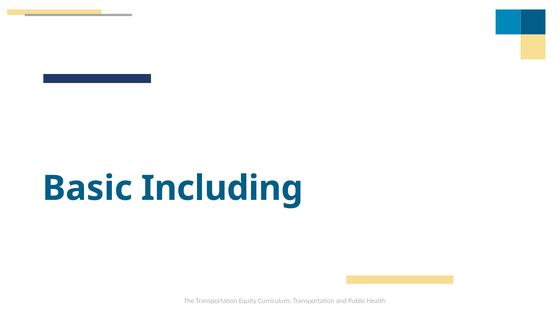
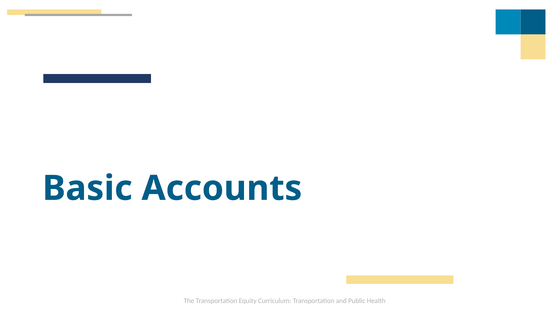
Including: Including -> Accounts
